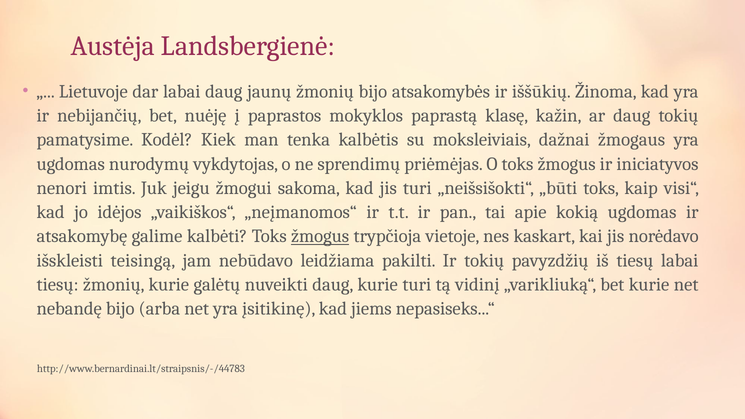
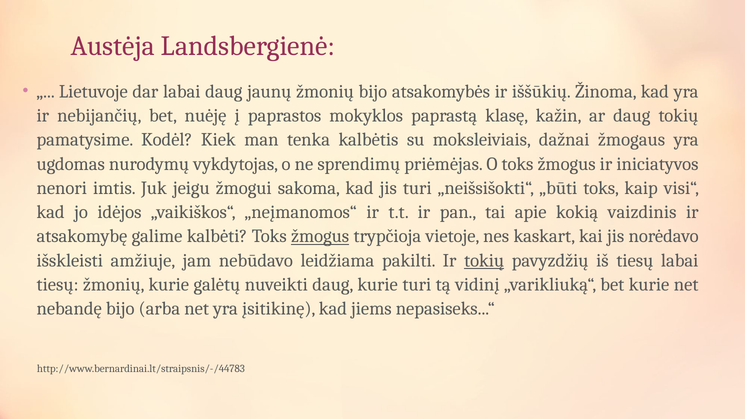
kokią ugdomas: ugdomas -> vaizdinis
teisingą: teisingą -> amžiuje
tokių at (484, 260) underline: none -> present
